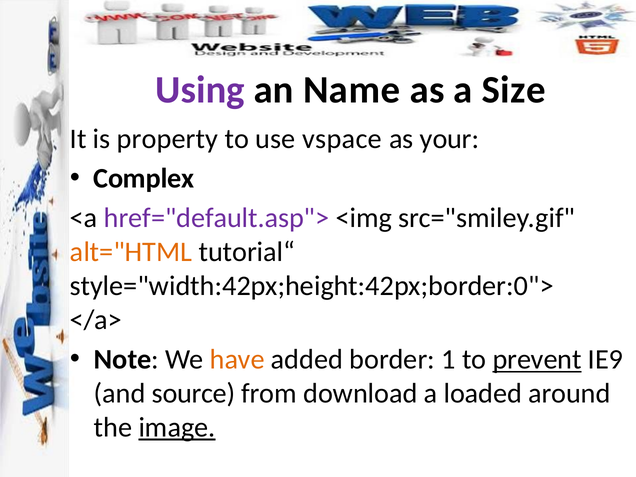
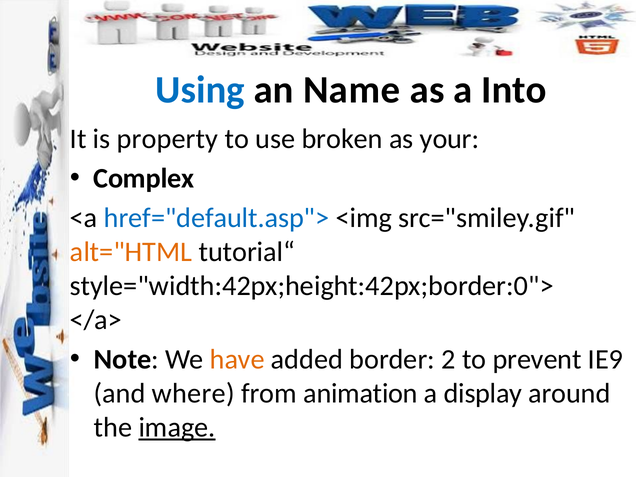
Using colour: purple -> blue
Size: Size -> Into
vspace: vspace -> broken
href="default.asp"> colour: purple -> blue
1: 1 -> 2
prevent underline: present -> none
source: source -> where
download: download -> animation
loaded: loaded -> display
